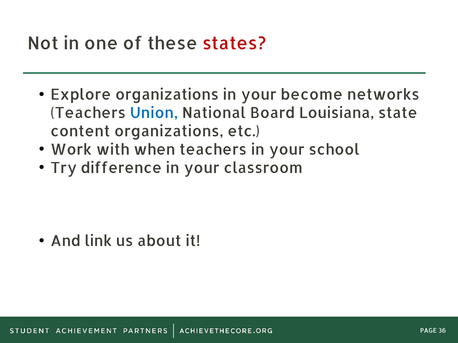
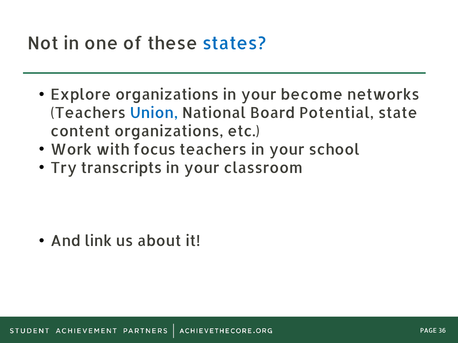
states colour: red -> blue
Louisiana: Louisiana -> Potential
when: when -> focus
difference: difference -> transcripts
